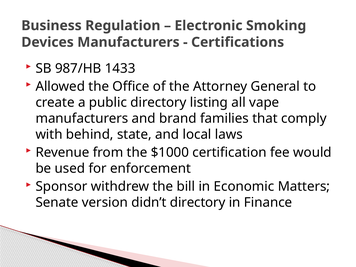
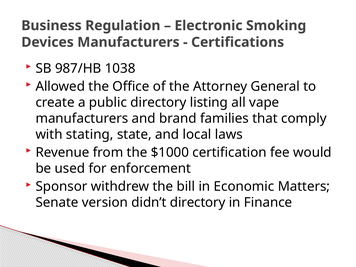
1433: 1433 -> 1038
behind: behind -> stating
